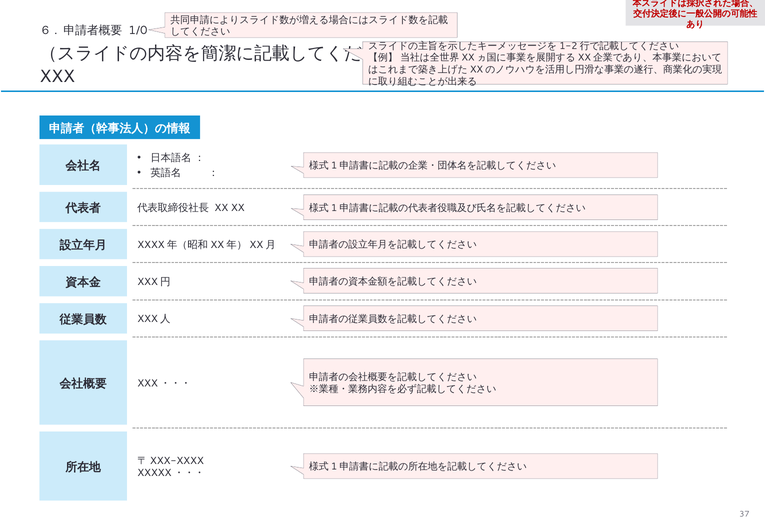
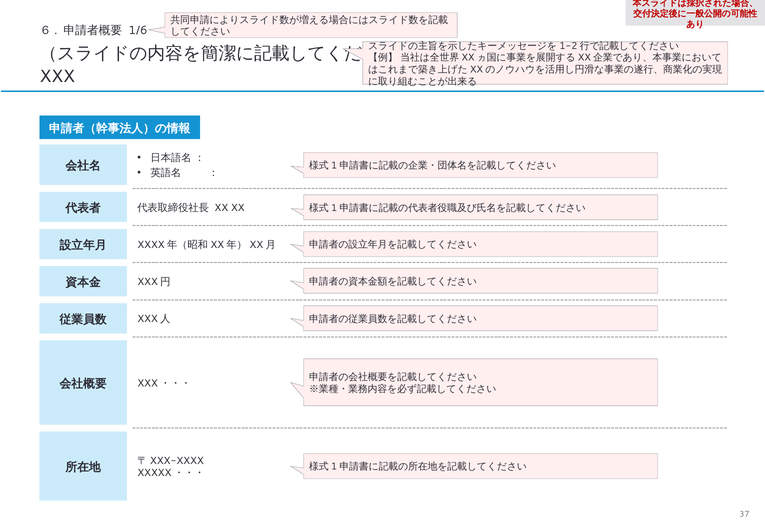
1/0: 1/0 -> 1/6
